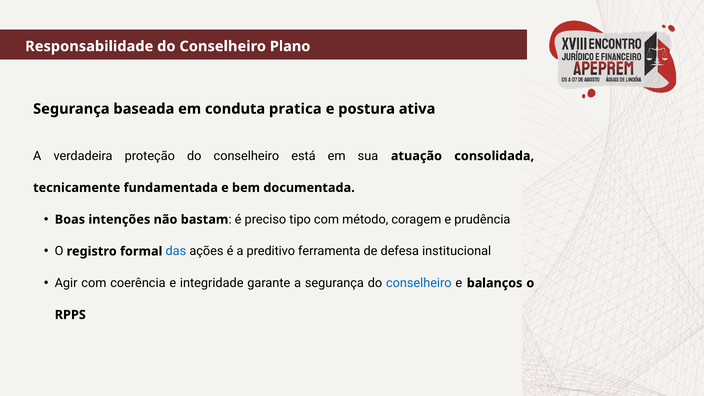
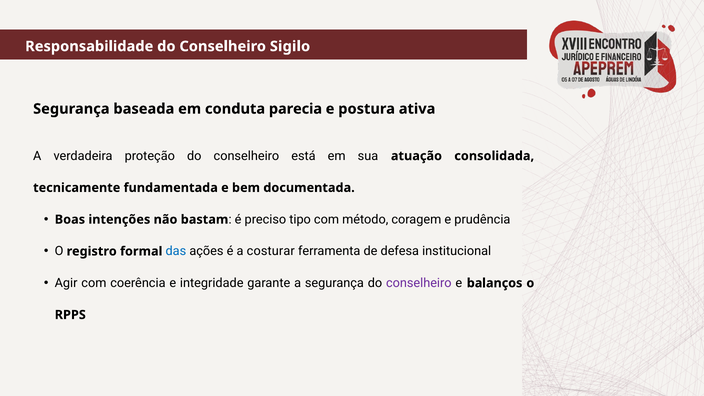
Plano: Plano -> Sigilo
pratica: pratica -> parecia
preditivo: preditivo -> costurar
conselheiro at (419, 283) colour: blue -> purple
